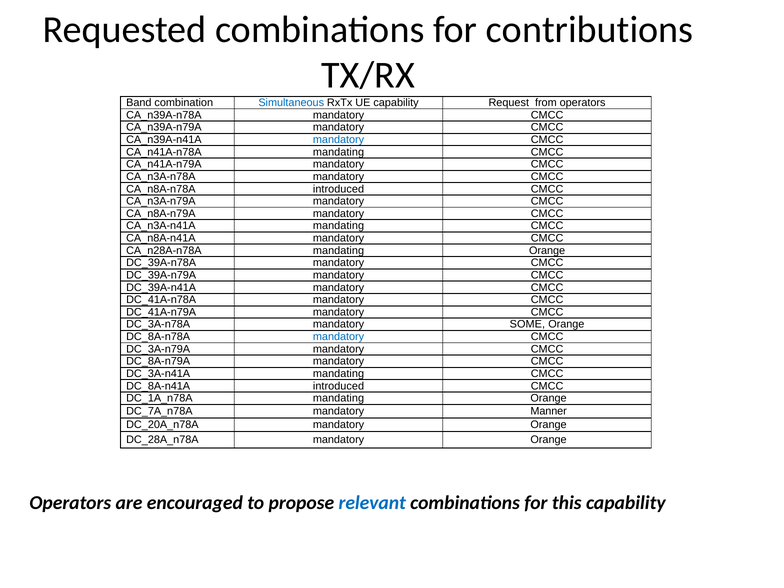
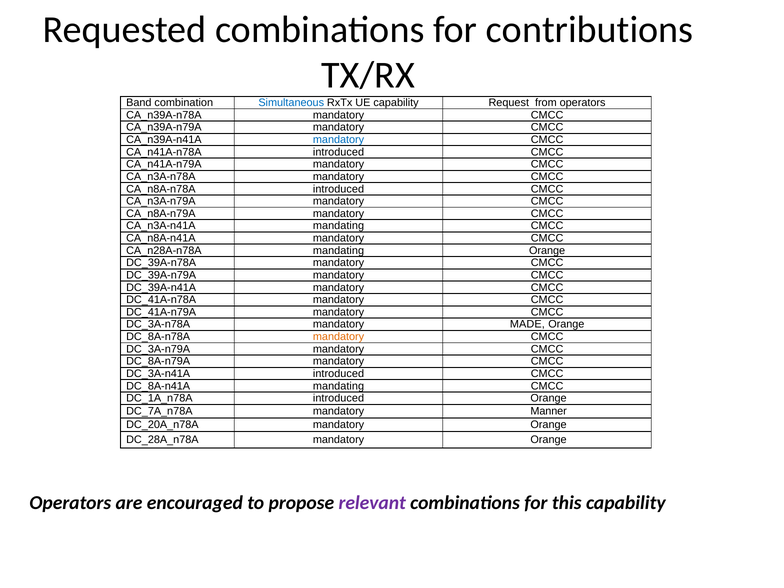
mandating at (339, 152): mandating -> introduced
SOME: SOME -> MADE
mandatory at (339, 337) colour: blue -> orange
mandating at (339, 374): mandating -> introduced
introduced at (339, 386): introduced -> mandating
mandating at (339, 398): mandating -> introduced
relevant colour: blue -> purple
